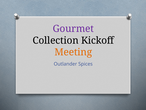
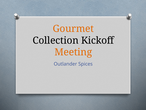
Gourmet colour: purple -> orange
